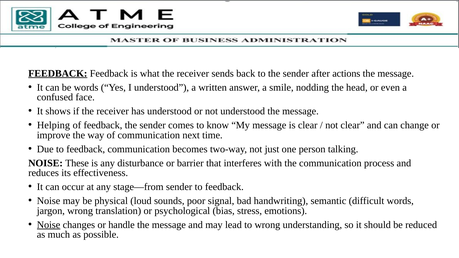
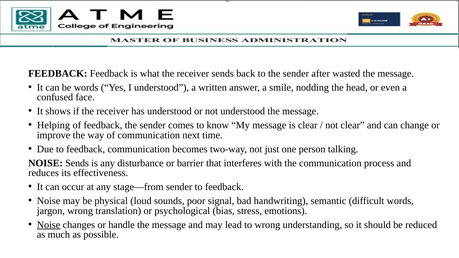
FEEDBACK at (58, 73) underline: present -> none
actions: actions -> wasted
NOISE These: These -> Sends
